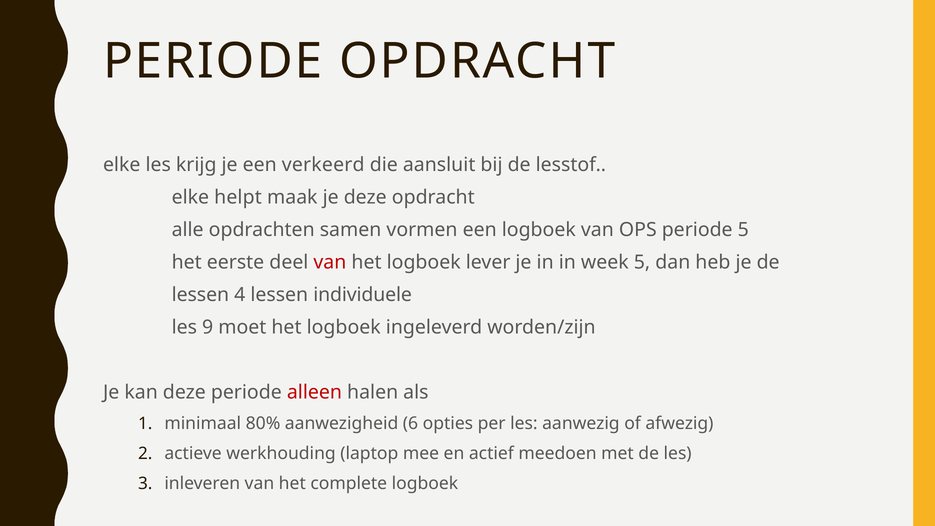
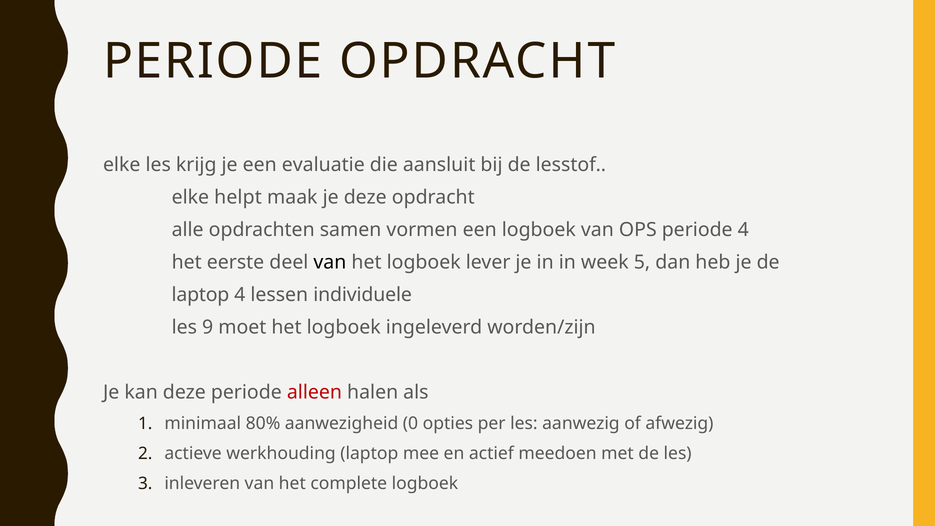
verkeerd: verkeerd -> evaluatie
periode 5: 5 -> 4
van at (330, 262) colour: red -> black
lessen at (200, 295): lessen -> laptop
6: 6 -> 0
